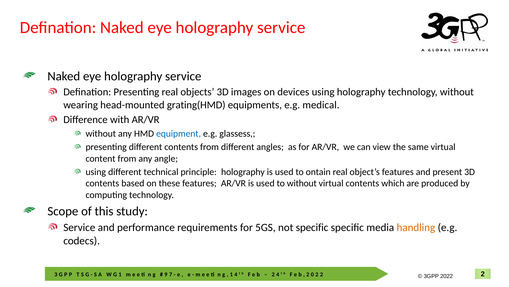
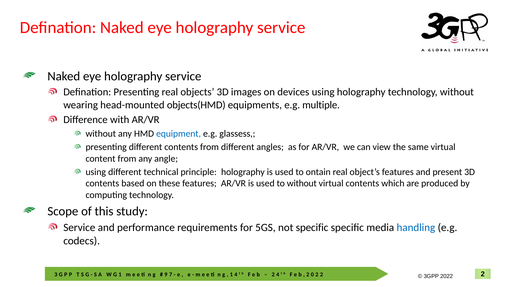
grating(HMD: grating(HMD -> objects(HMD
medical: medical -> multiple
handling colour: orange -> blue
